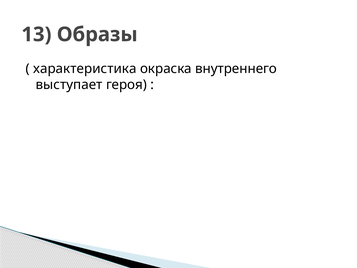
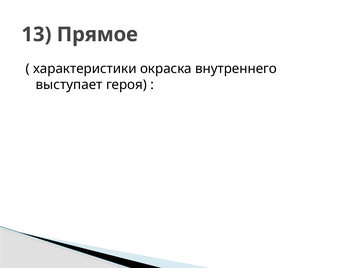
Образы: Образы -> Прямое
характеристика: характеристика -> характеристики
